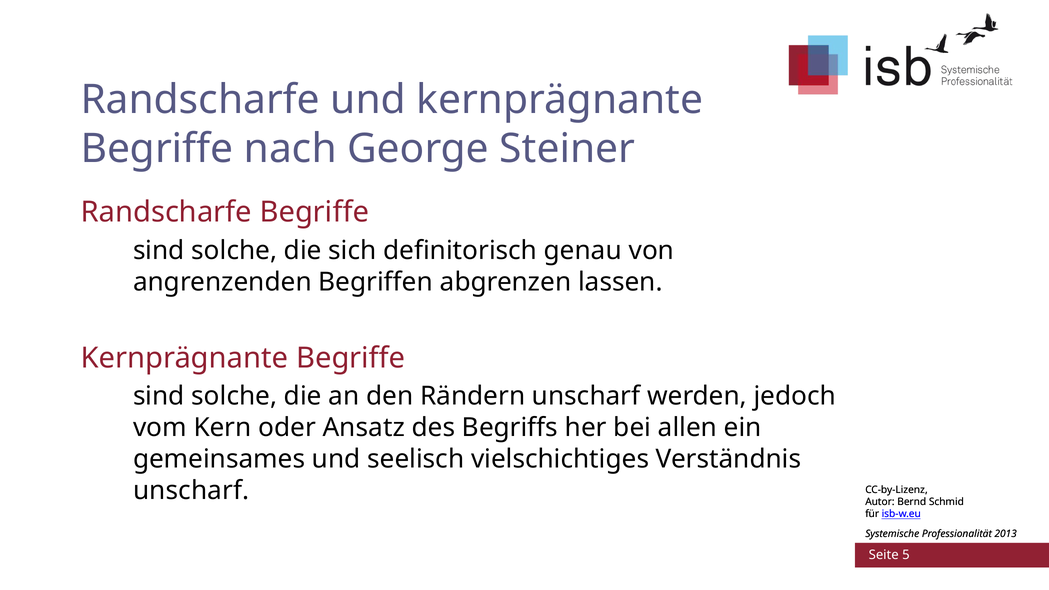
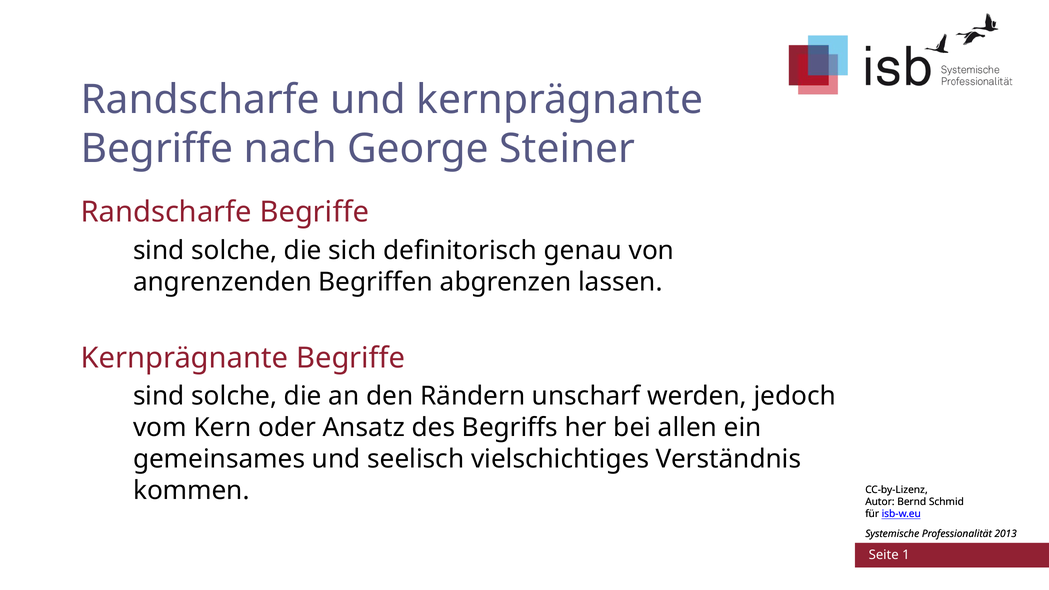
unscharf at (191, 491): unscharf -> kommen
5: 5 -> 1
